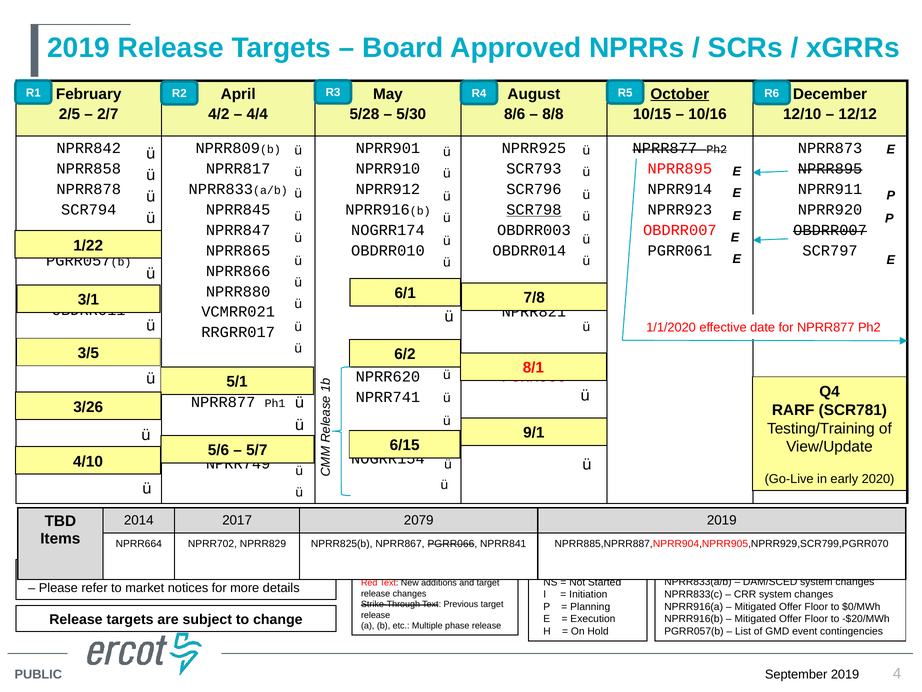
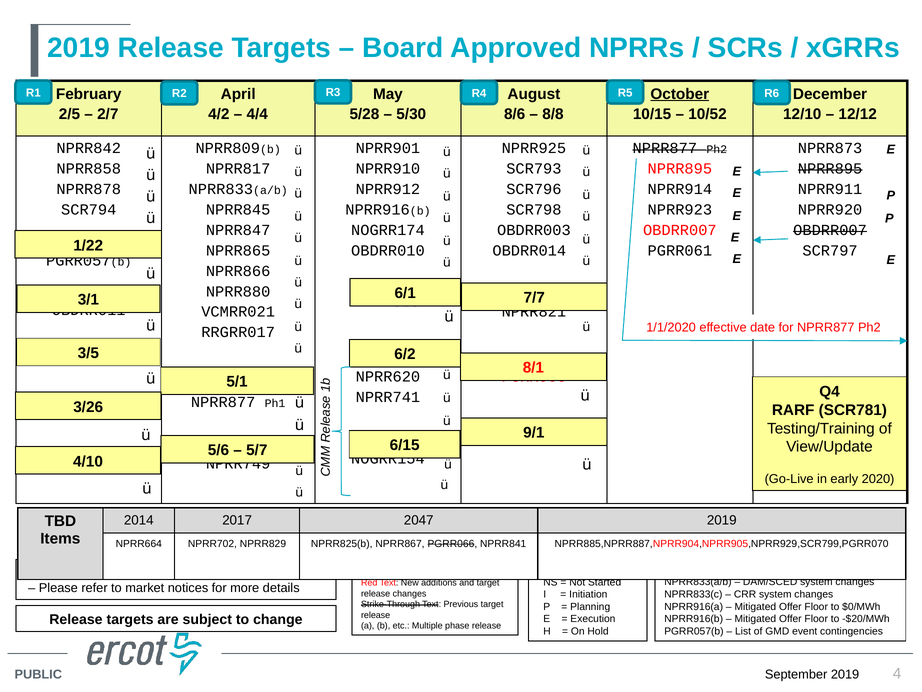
10/16: 10/16 -> 10/52
SCR798 underline: present -> none
7/8: 7/8 -> 7/7
2079: 2079 -> 2047
